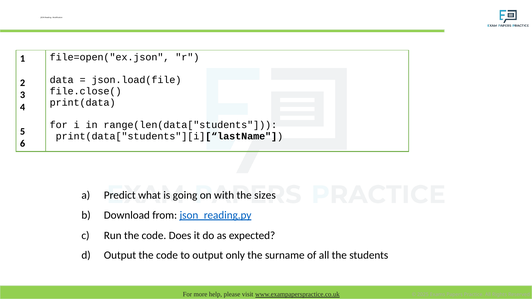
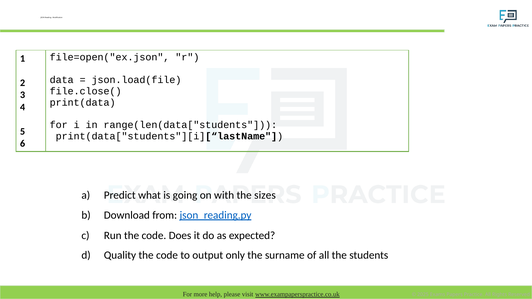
Output at (120, 256): Output -> Quality
